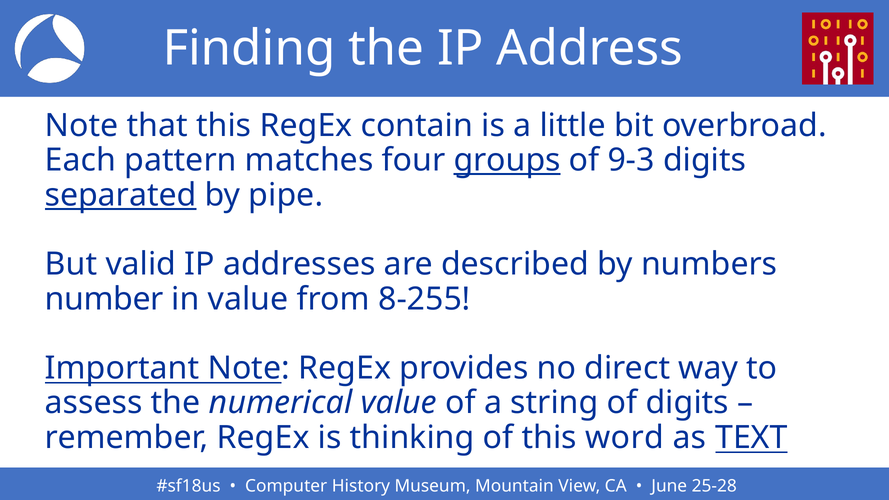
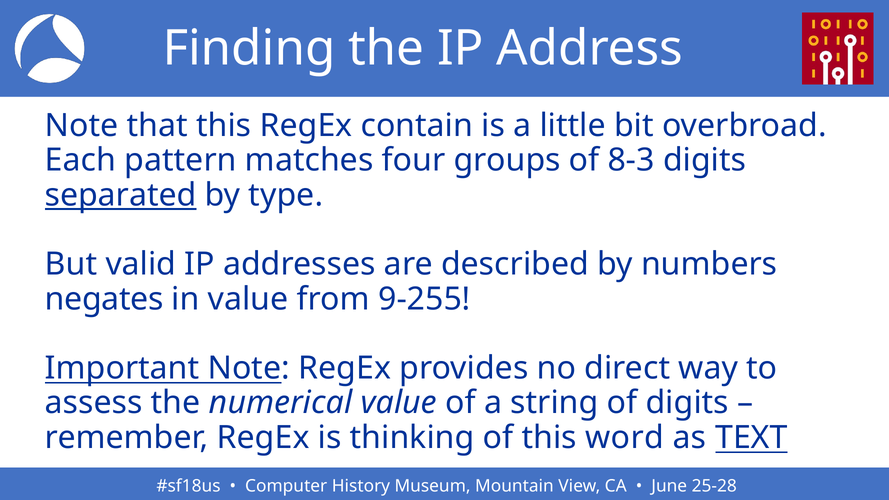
groups underline: present -> none
9-3: 9-3 -> 8-3
pipe: pipe -> type
number: number -> negates
8-255: 8-255 -> 9-255
